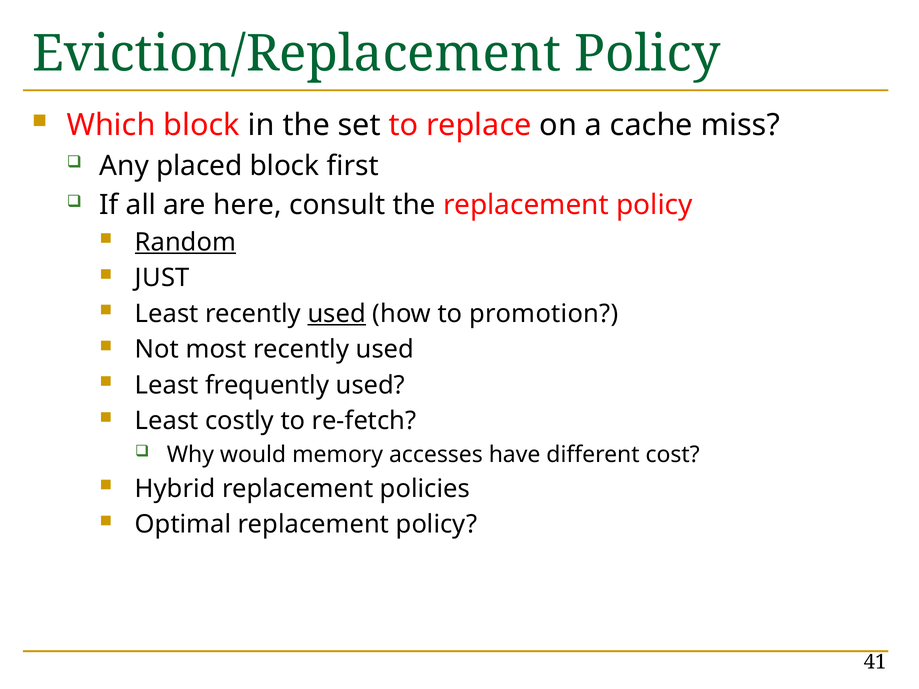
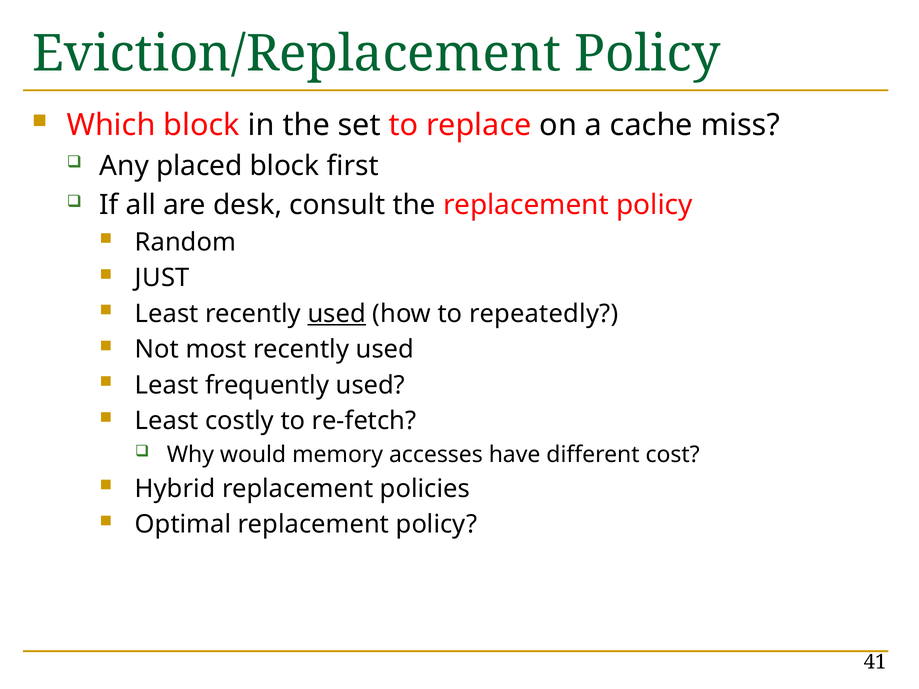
here: here -> desk
Random underline: present -> none
promotion: promotion -> repeatedly
